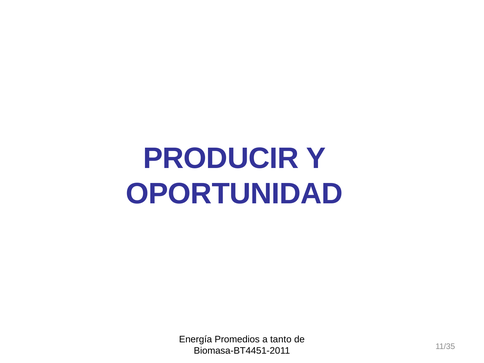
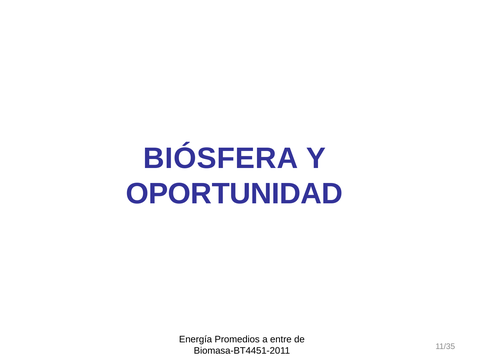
PRODUCIR: PRODUCIR -> BIÓSFERA
tanto: tanto -> entre
